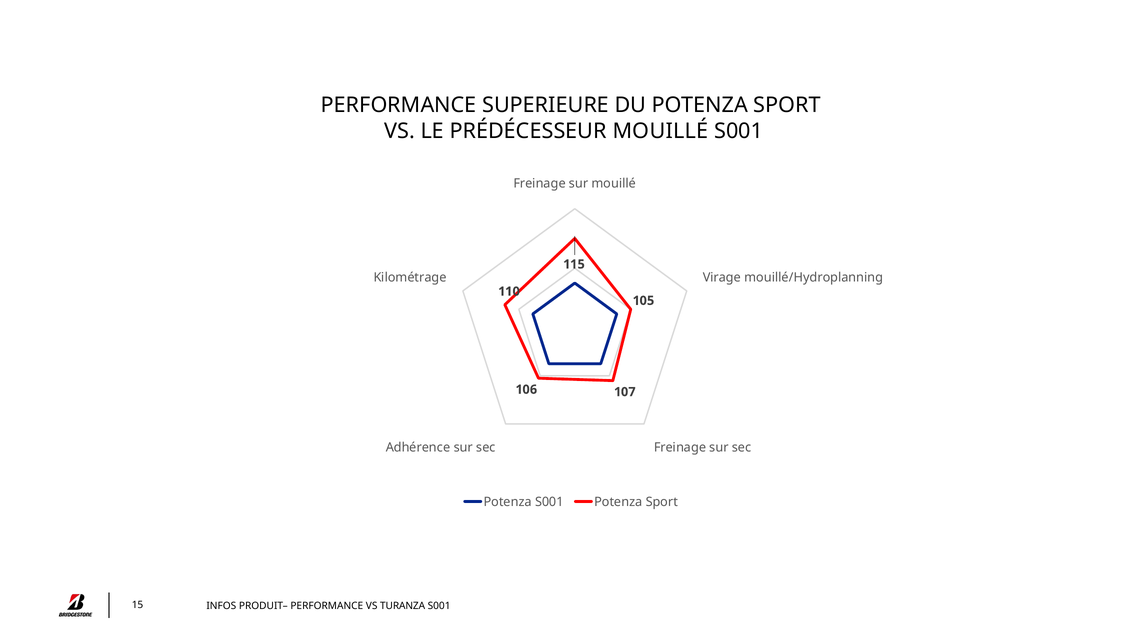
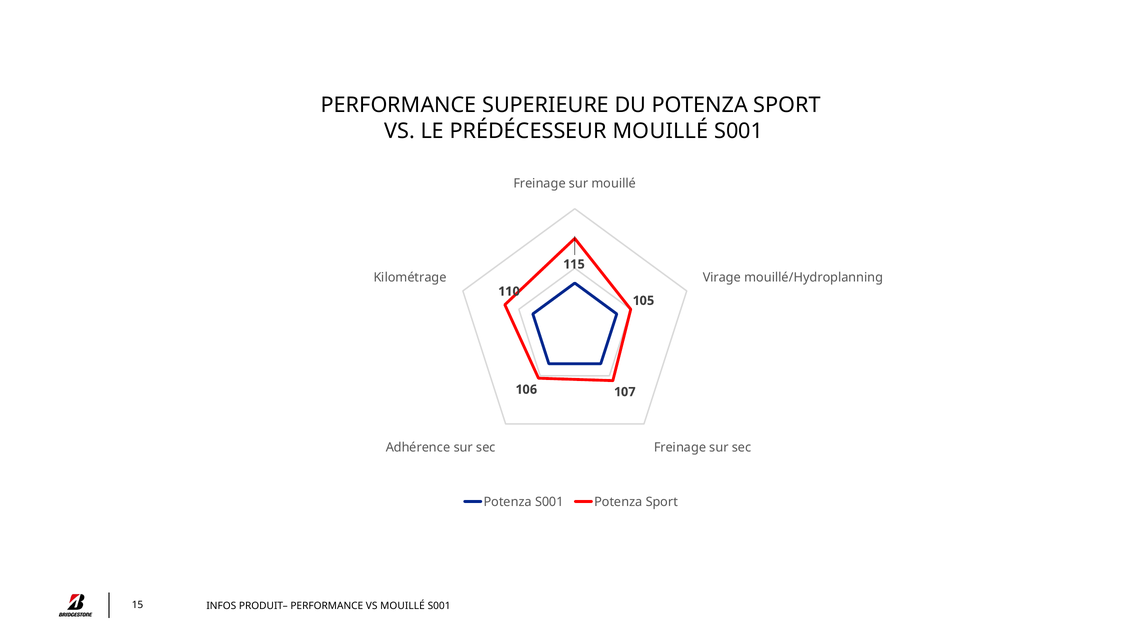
VS TURANZA: TURANZA -> MOUILLÉ
